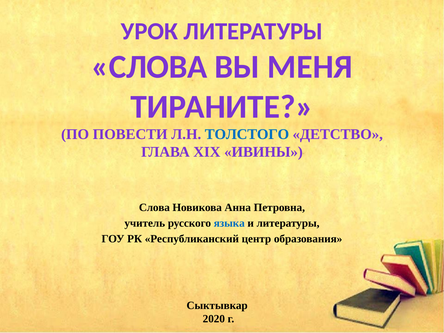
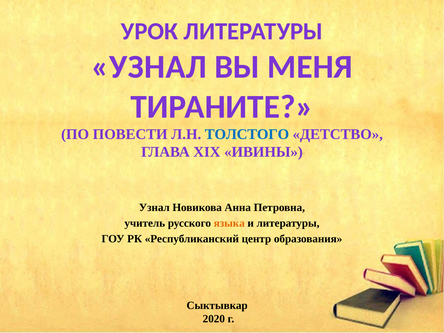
СЛОВА at (149, 67): СЛОВА -> УЗНАЛ
Слова at (154, 208): Слова -> Узнал
языка colour: blue -> orange
